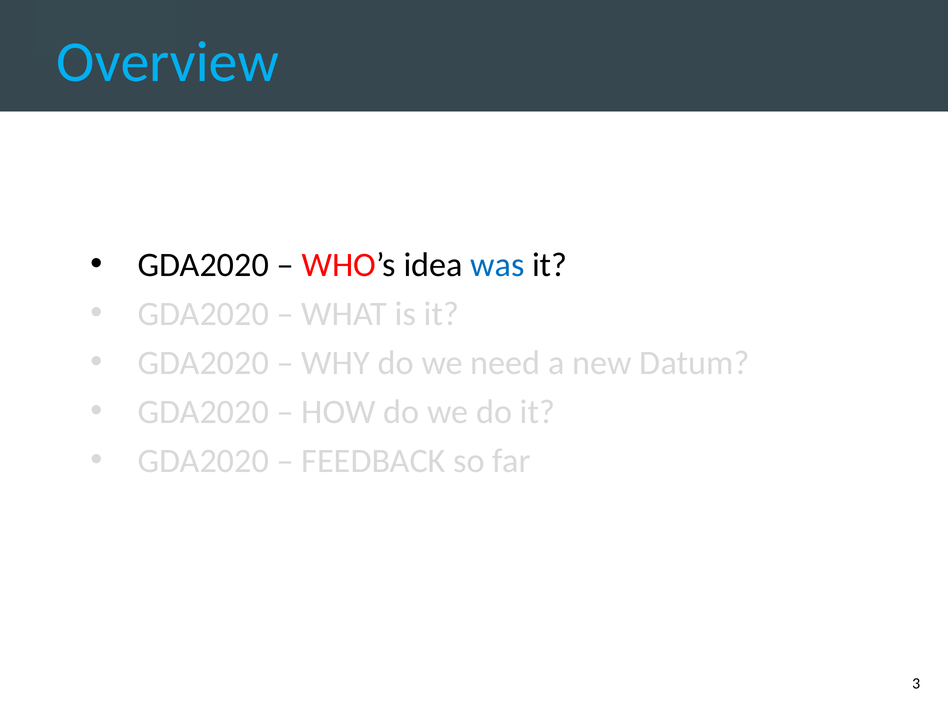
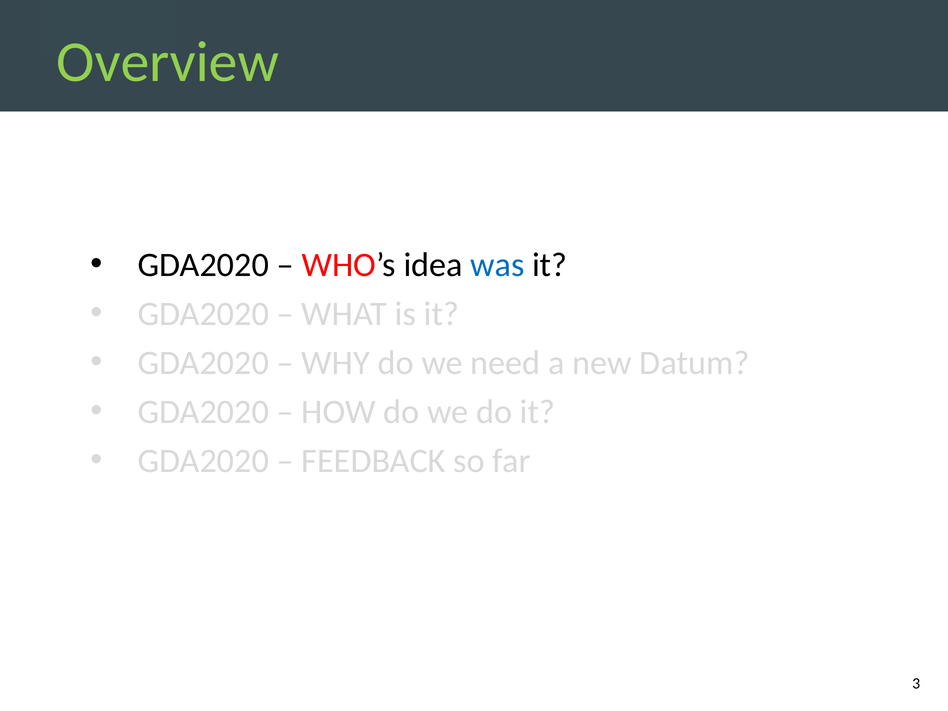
Overview colour: light blue -> light green
